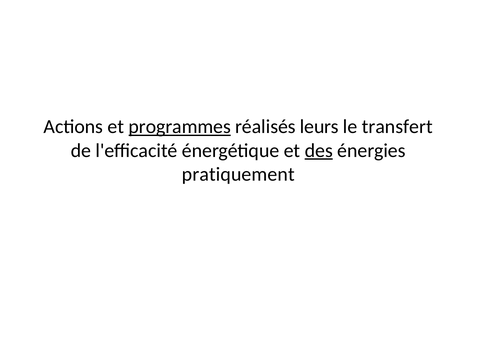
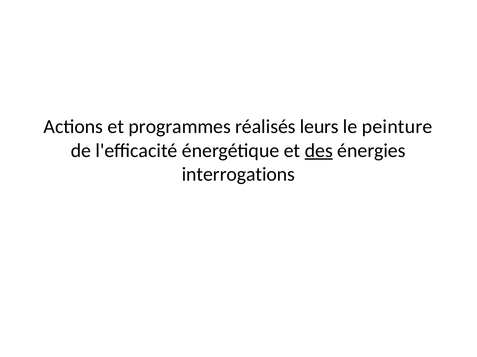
programmes underline: present -> none
transfert: transfert -> peinture
pratiquement: pratiquement -> interrogations
